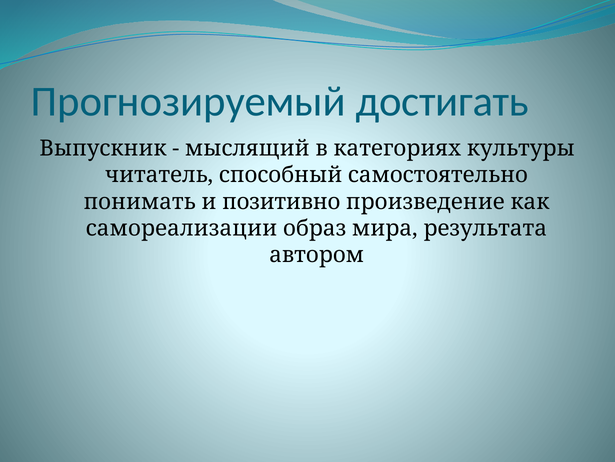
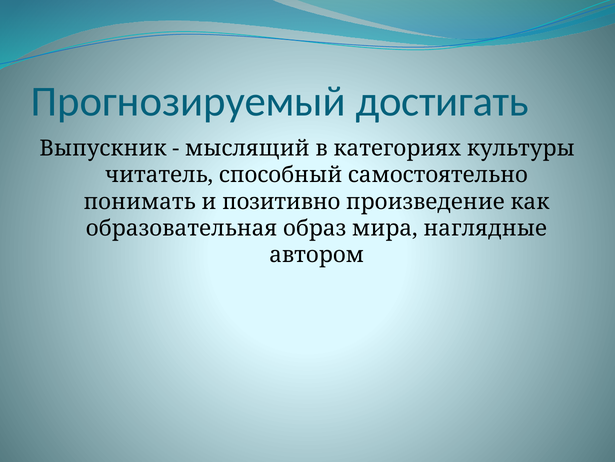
самореализации: самореализации -> образовательная
результата: результата -> наглядные
